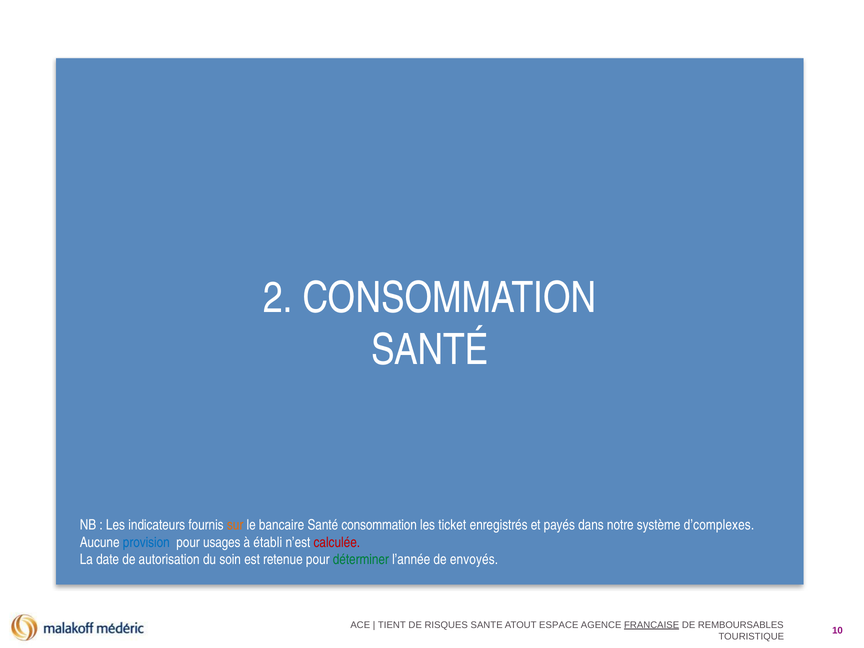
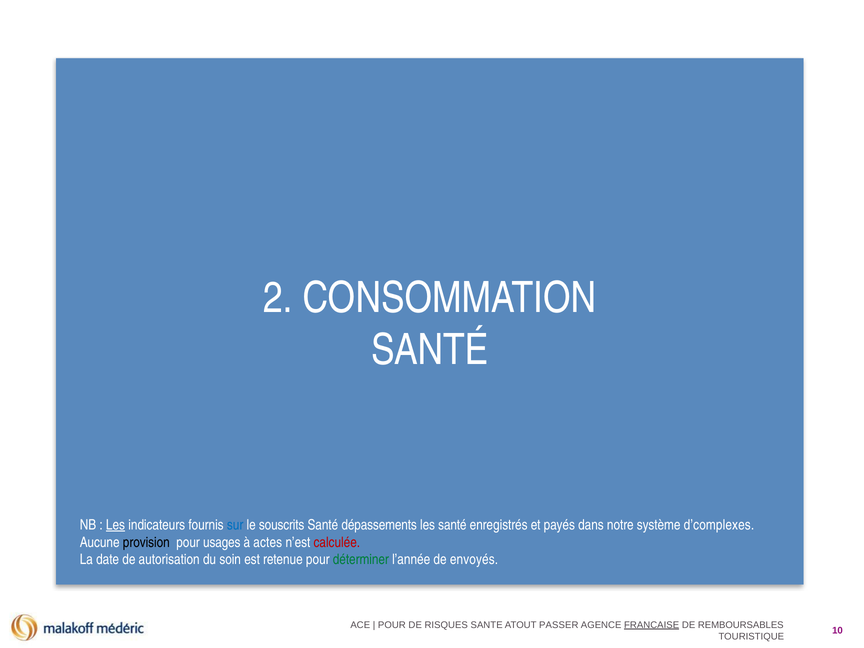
Les at (116, 525) underline: none -> present
sur colour: orange -> blue
bancaire: bancaire -> souscrits
Santé consommation: consommation -> dépassements
les ticket: ticket -> santé
provision colour: blue -> black
établi: établi -> actes
TIENT at (392, 625): TIENT -> POUR
ESPACE: ESPACE -> PASSER
